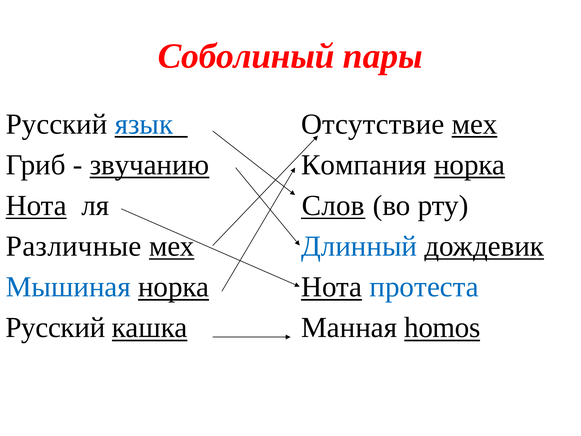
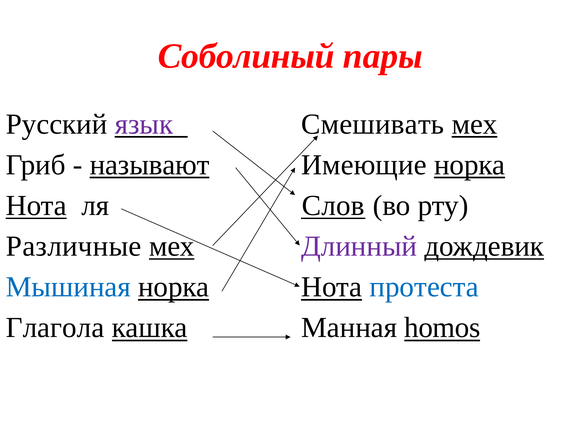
язык colour: blue -> purple
Отсутствие: Отсутствие -> Смешивать
звучанию: звучанию -> называют
Компания: Компания -> Имеющие
Длинный colour: blue -> purple
Русский at (55, 327): Русский -> Глагола
